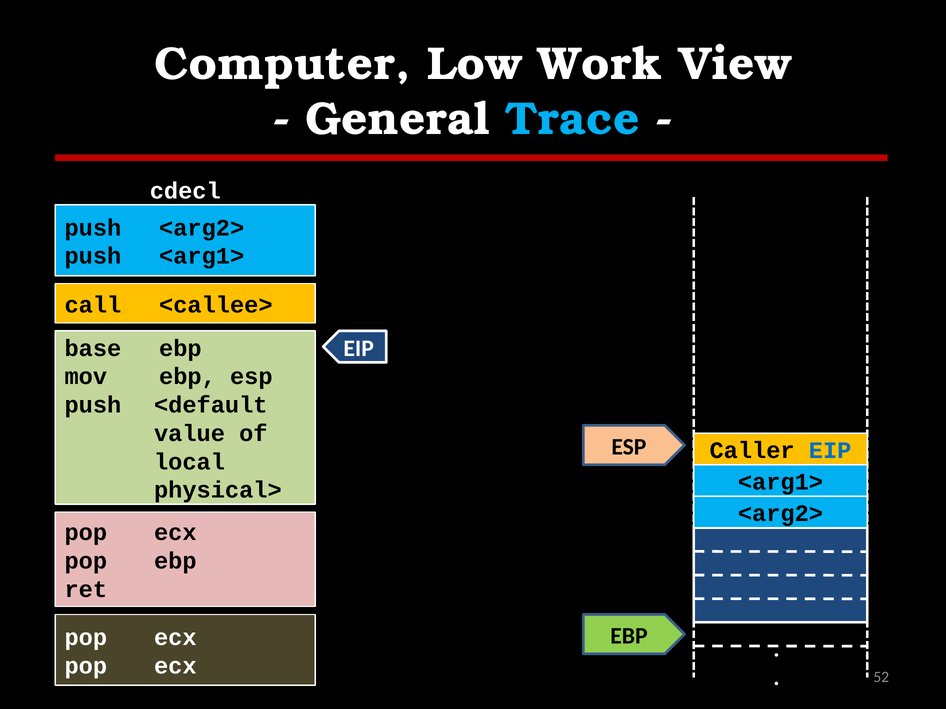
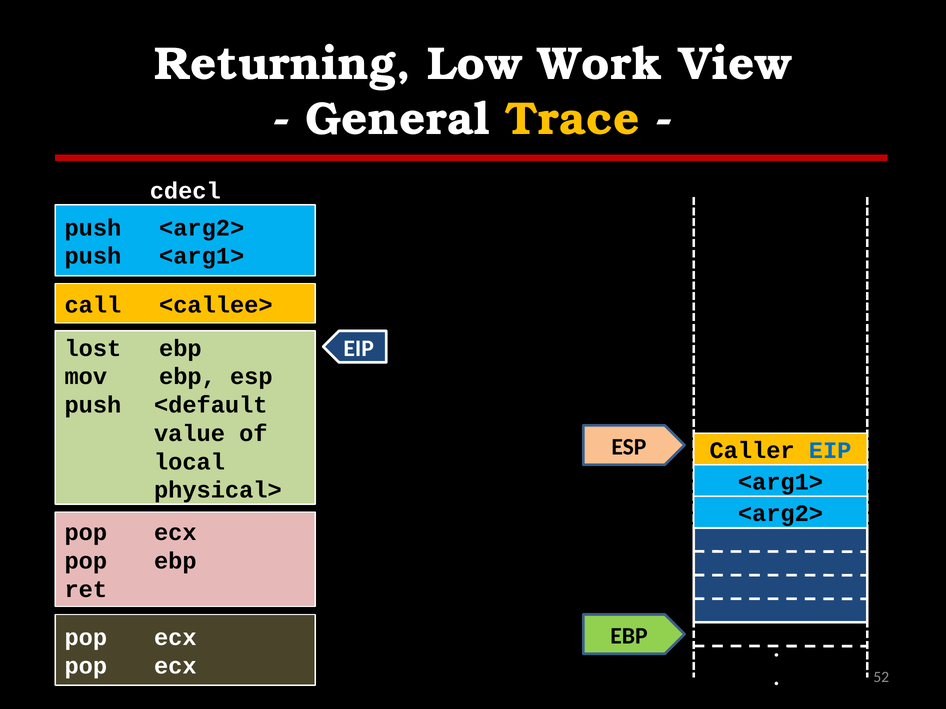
Computer: Computer -> Returning
Trace colour: light blue -> yellow
base: base -> lost
